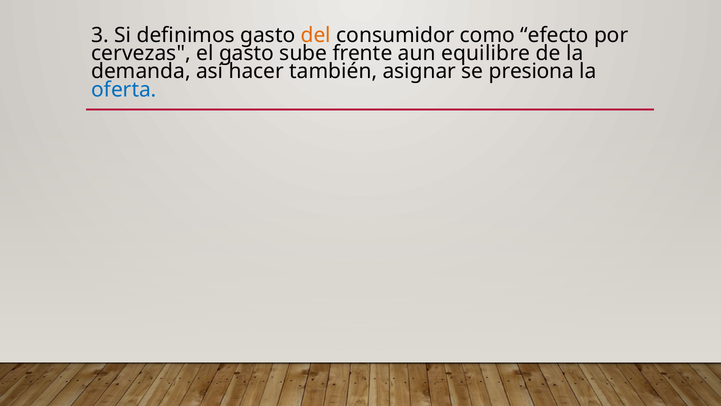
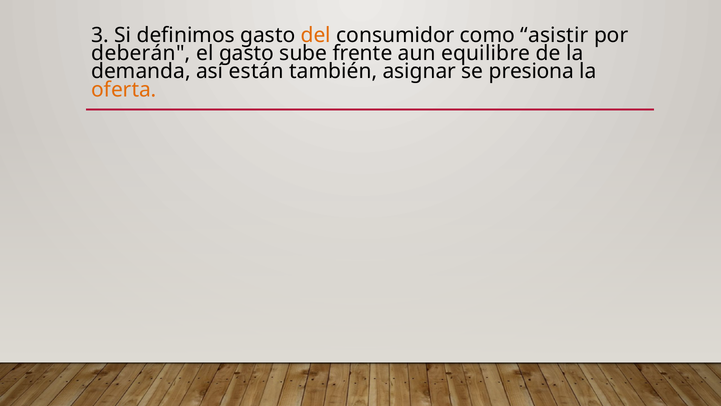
efecto: efecto -> asistir
cervezas: cervezas -> deberán
hacer: hacer -> están
oferta colour: blue -> orange
